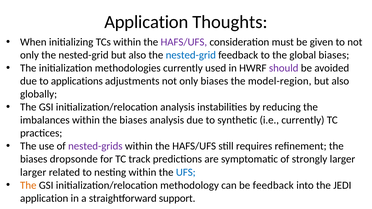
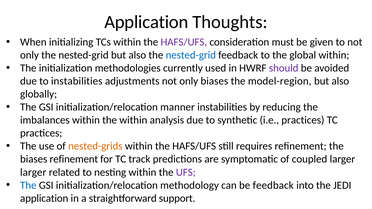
global biases: biases -> within
to applications: applications -> instabilities
initialization/relocation analysis: analysis -> manner
within the biases: biases -> within
i.e currently: currently -> practices
nested-grids colour: purple -> orange
biases dropsonde: dropsonde -> refinement
strongly: strongly -> coupled
UFS colour: blue -> purple
The at (28, 185) colour: orange -> blue
